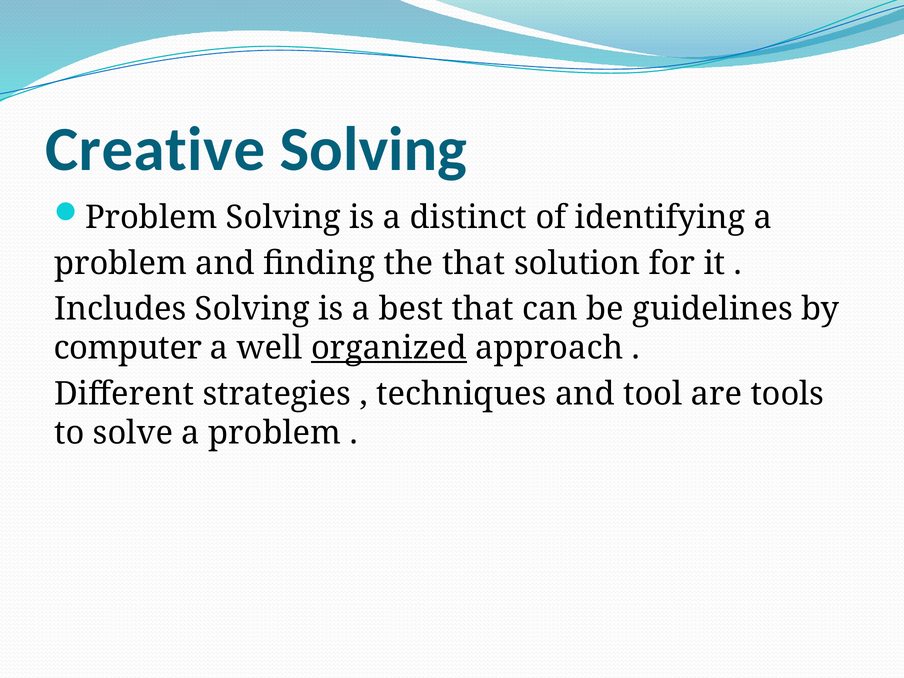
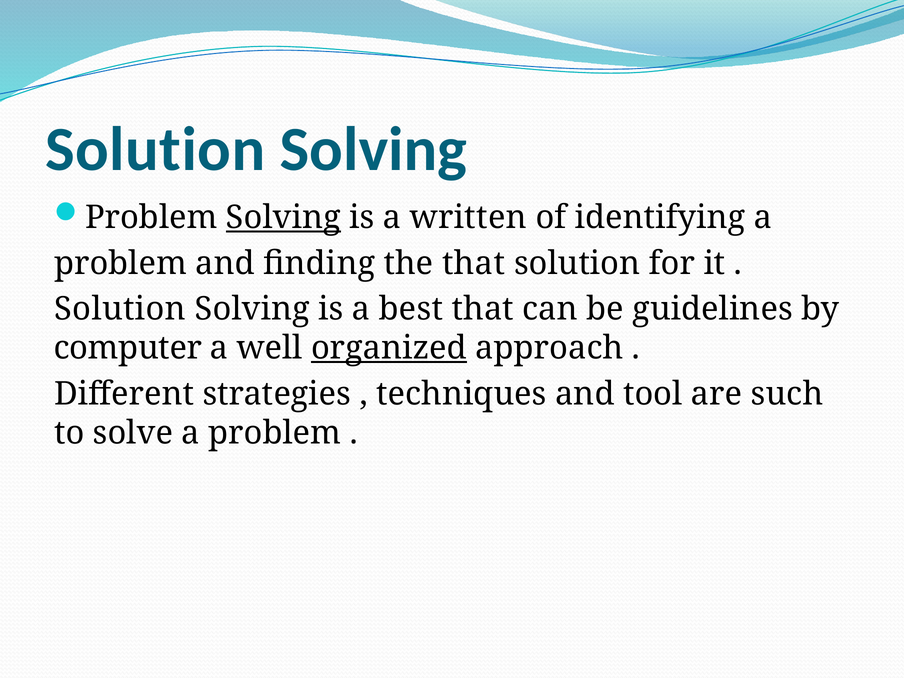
Creative at (155, 149): Creative -> Solution
Solving at (283, 218) underline: none -> present
distinct: distinct -> written
Includes at (120, 309): Includes -> Solution
tools: tools -> such
